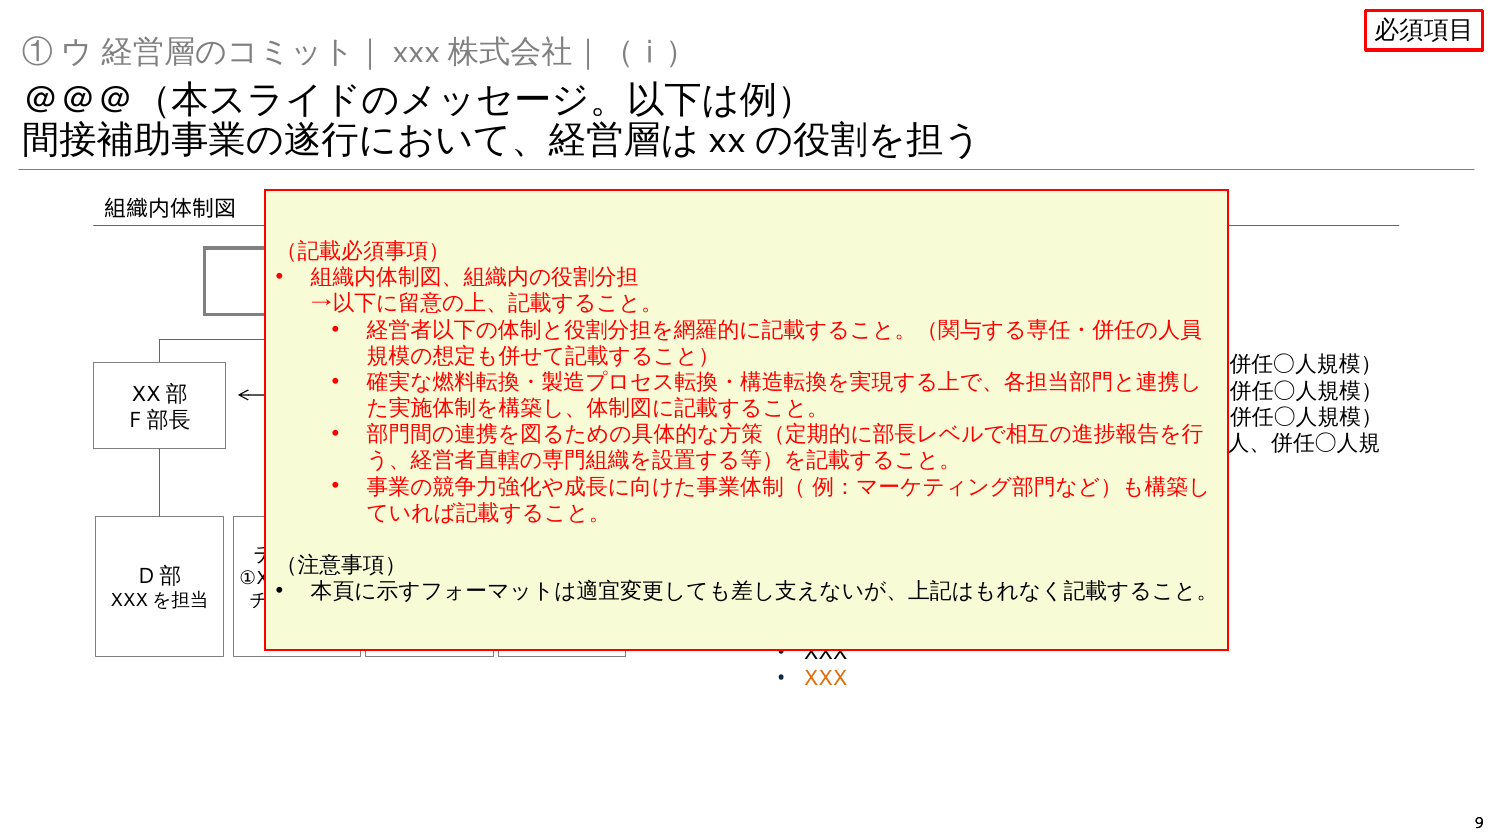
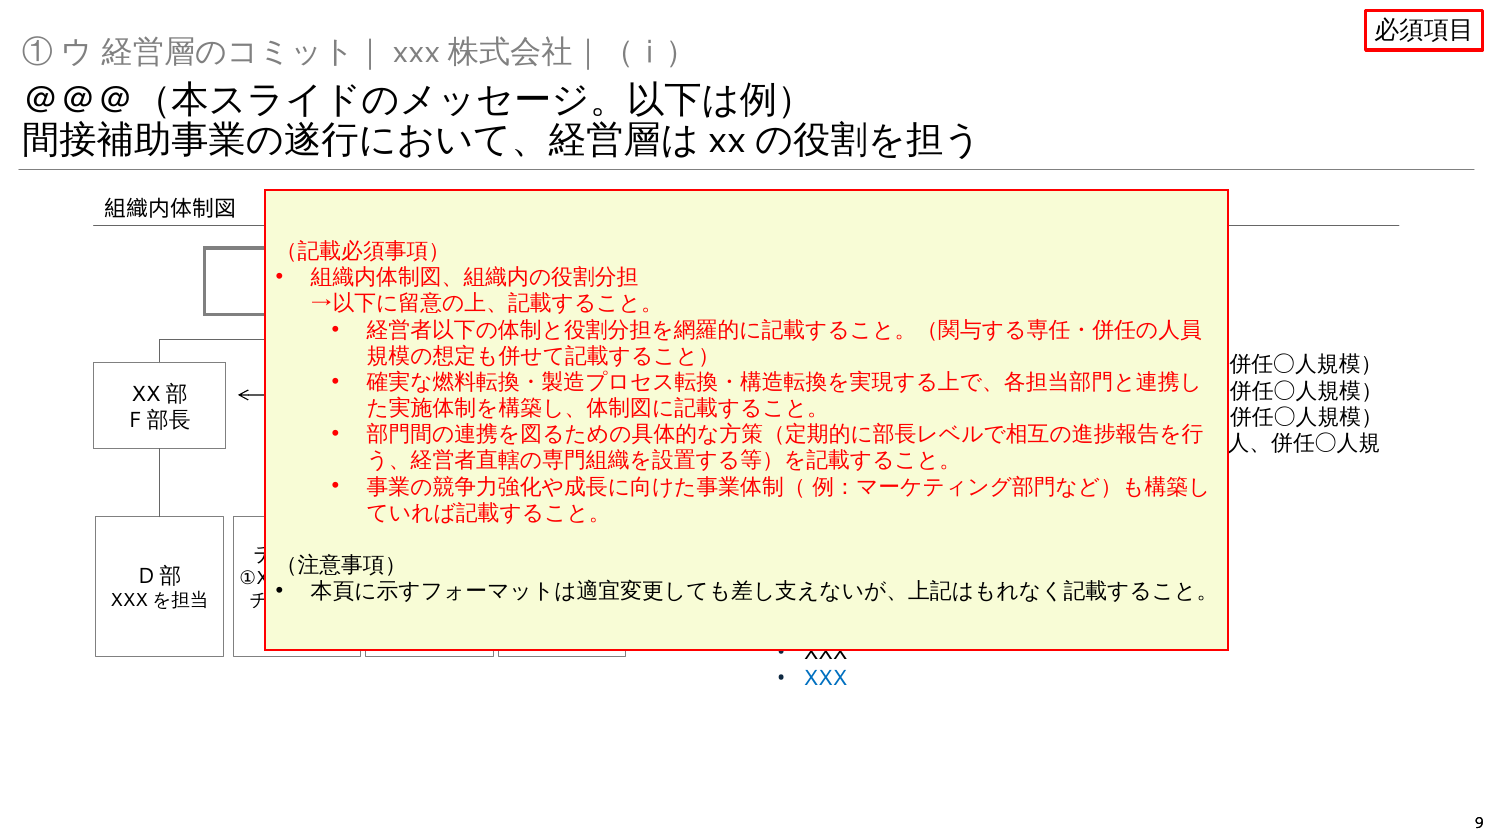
XXX at (825, 678) colour: orange -> blue
